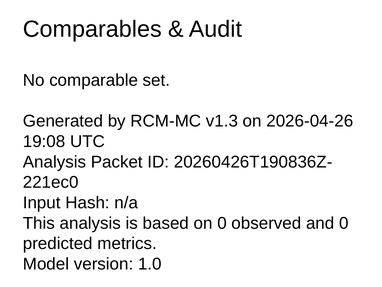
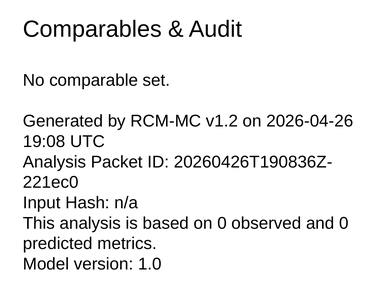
v1.3: v1.3 -> v1.2
